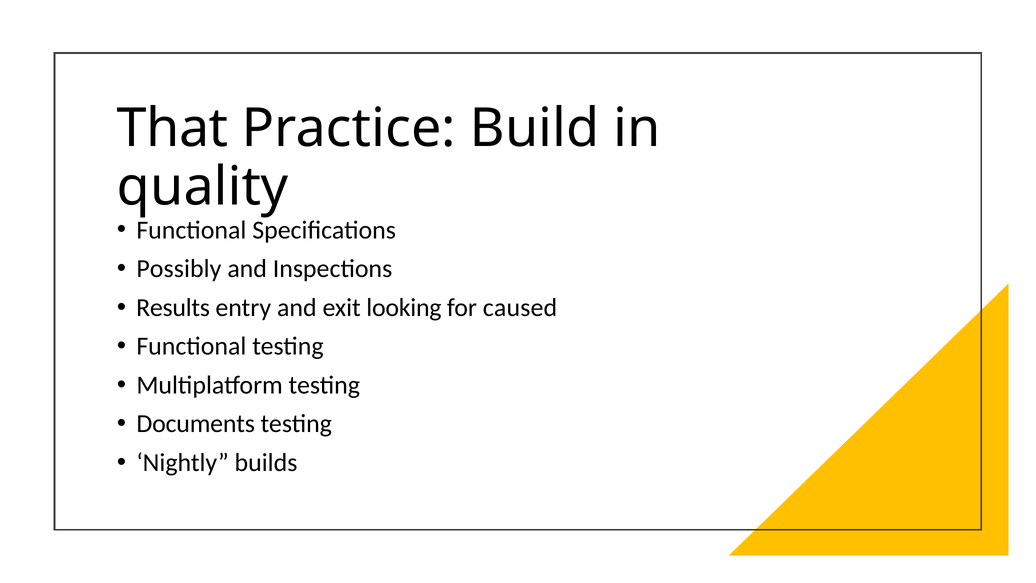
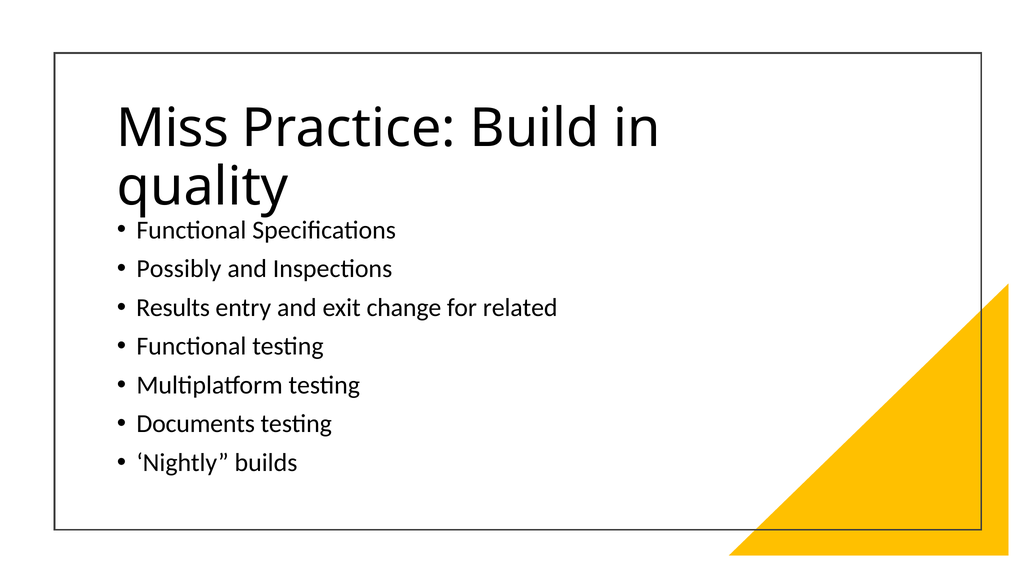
That: That -> Miss
looking: looking -> change
caused: caused -> related
